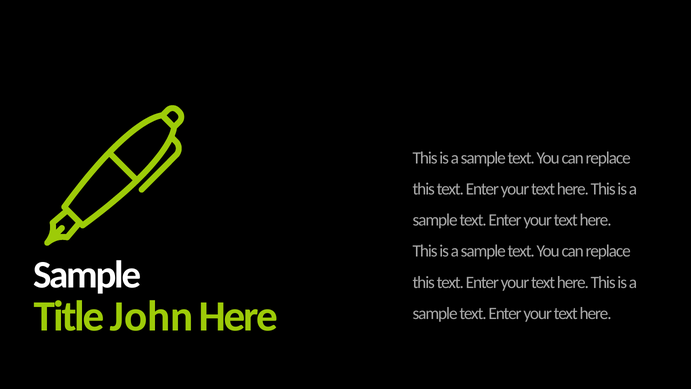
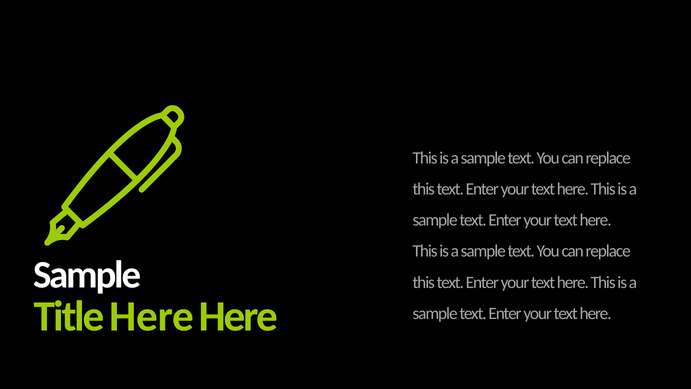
Title John: John -> Here
